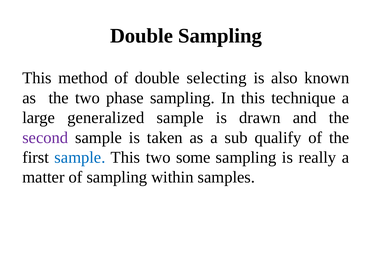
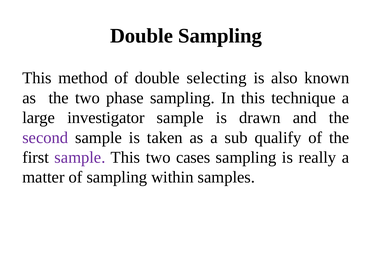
generalized: generalized -> investigator
sample at (80, 157) colour: blue -> purple
some: some -> cases
